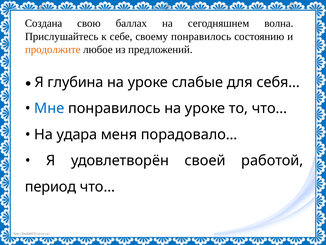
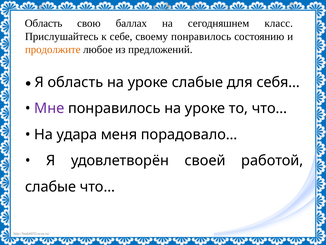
Создана at (44, 23): Создана -> Область
волна: волна -> класс
Я глубина: глубина -> область
Мне colour: blue -> purple
период at (51, 186): период -> слабые
